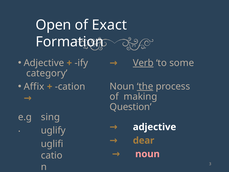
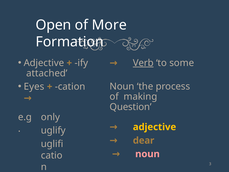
Exact: Exact -> More
category: category -> attached
Affix: Affix -> Eyes
the underline: present -> none
sing: sing -> only
adjective at (155, 127) colour: white -> yellow
